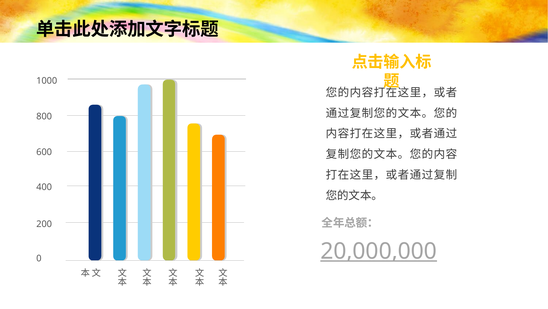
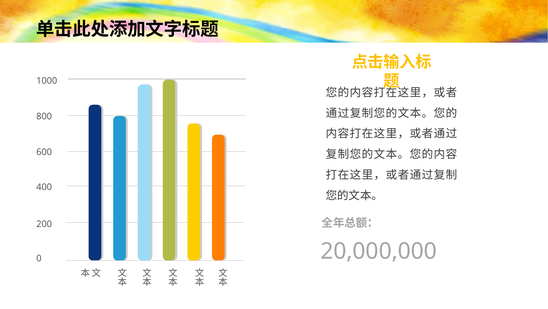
20,000,000 underline: present -> none
